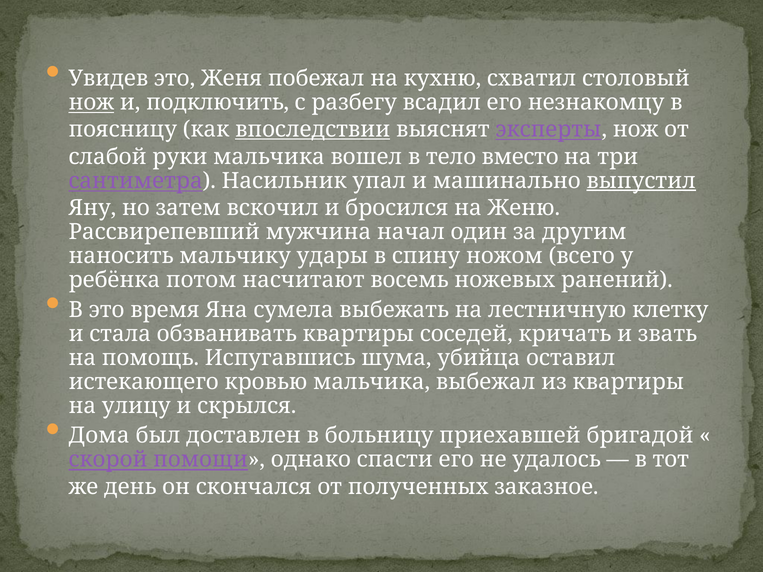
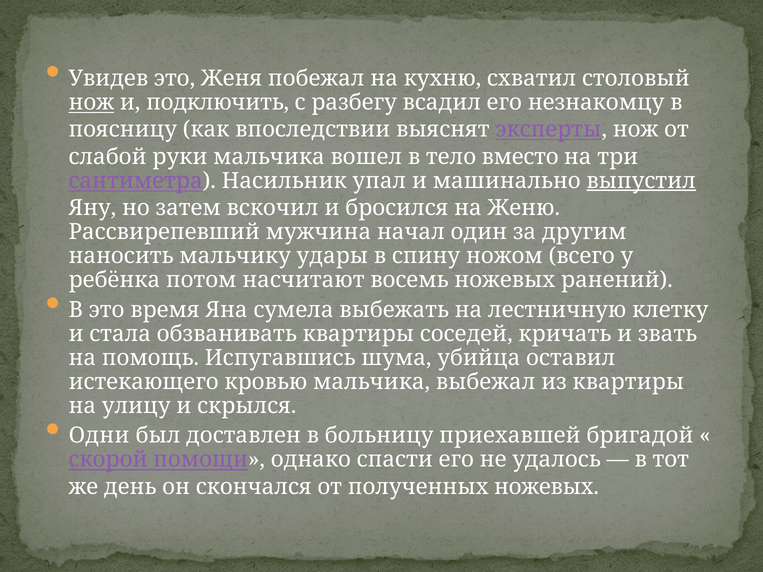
впоследствии underline: present -> none
Дома: Дома -> Одни
полученных заказное: заказное -> ножевых
